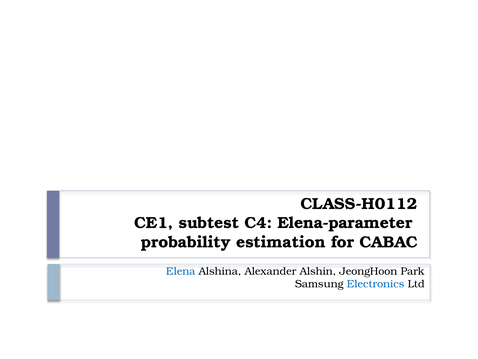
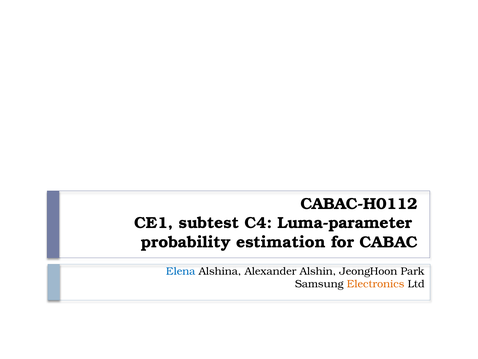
CLASS-H0112: CLASS-H0112 -> CABAC-H0112
Elena-parameter: Elena-parameter -> Luma-parameter
Electronics colour: blue -> orange
